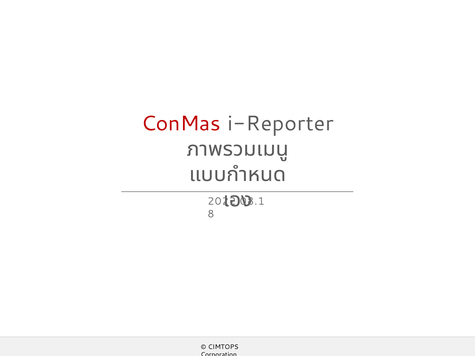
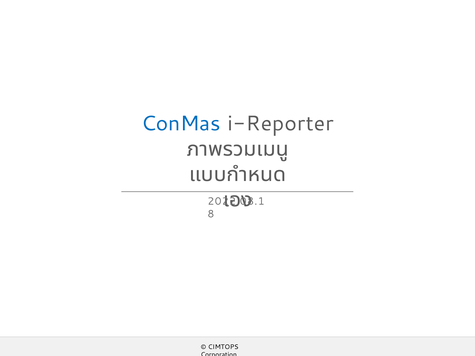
ConMas colour: red -> blue
